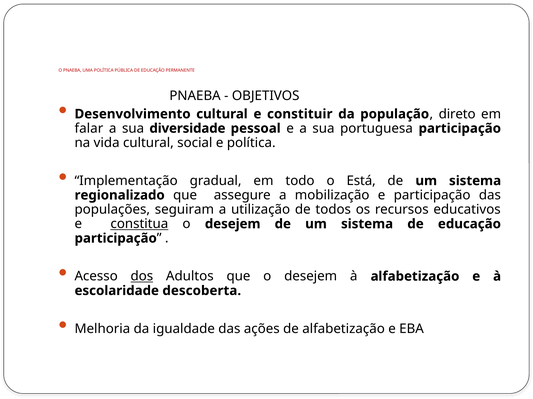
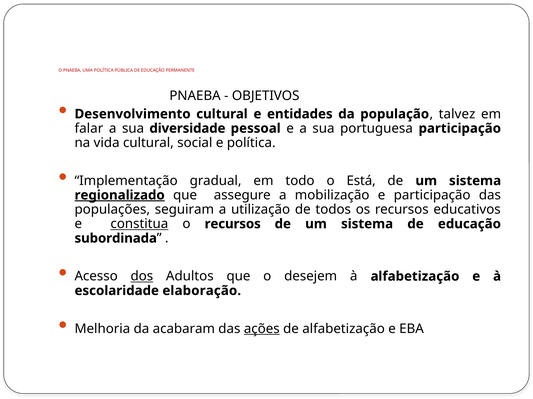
constituir: constituir -> entidades
direto: direto -> talvez
regionalizado underline: none -> present
desejem at (233, 224): desejem -> recursos
participação at (116, 239): participação -> subordinada
descoberta: descoberta -> elaboração
igualdade: igualdade -> acabaram
ações underline: none -> present
